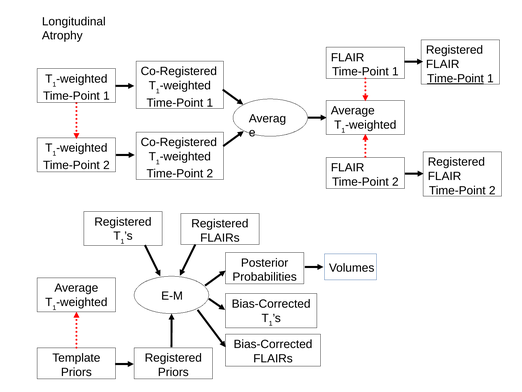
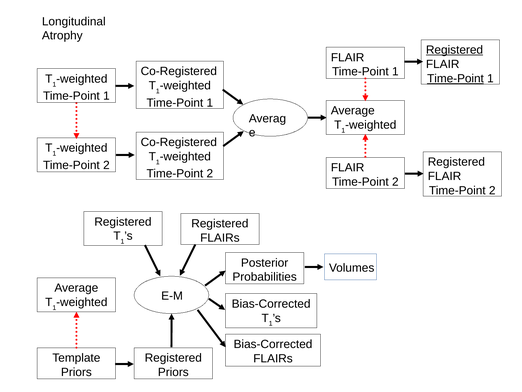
Registered at (455, 50) underline: none -> present
